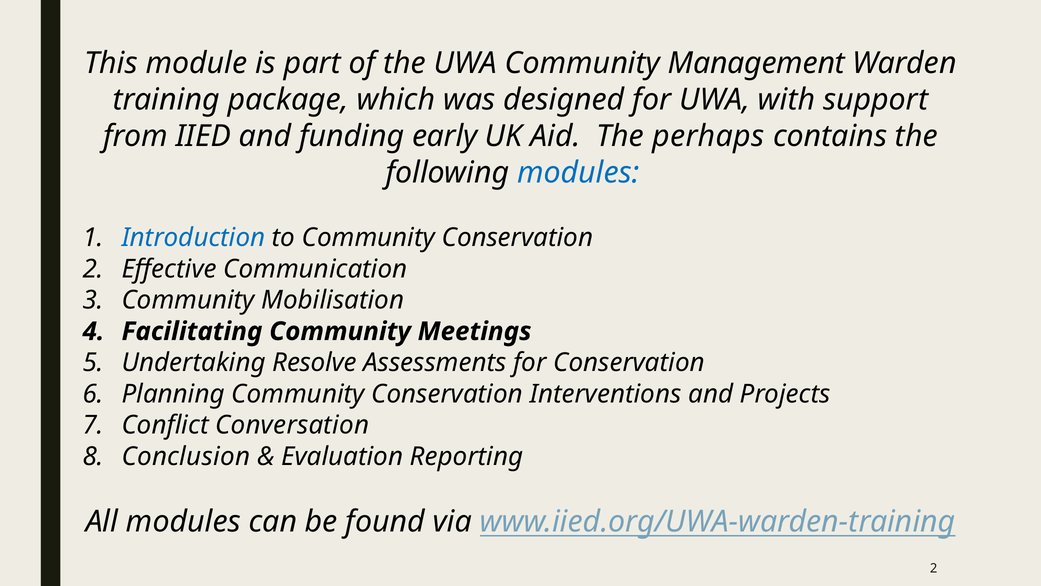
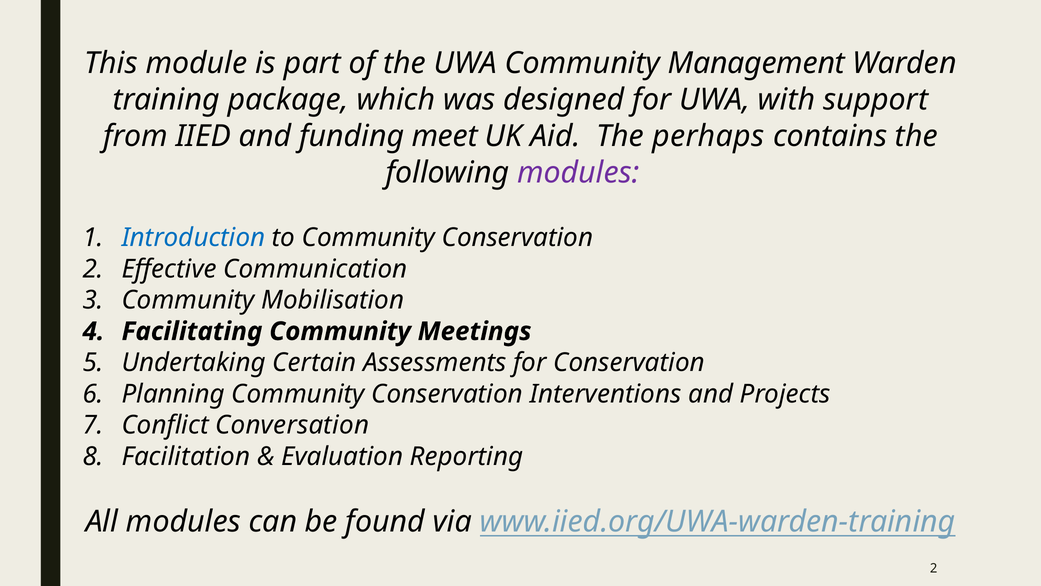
early: early -> meet
modules at (578, 173) colour: blue -> purple
Resolve: Resolve -> Certain
Conclusion: Conclusion -> Facilitation
